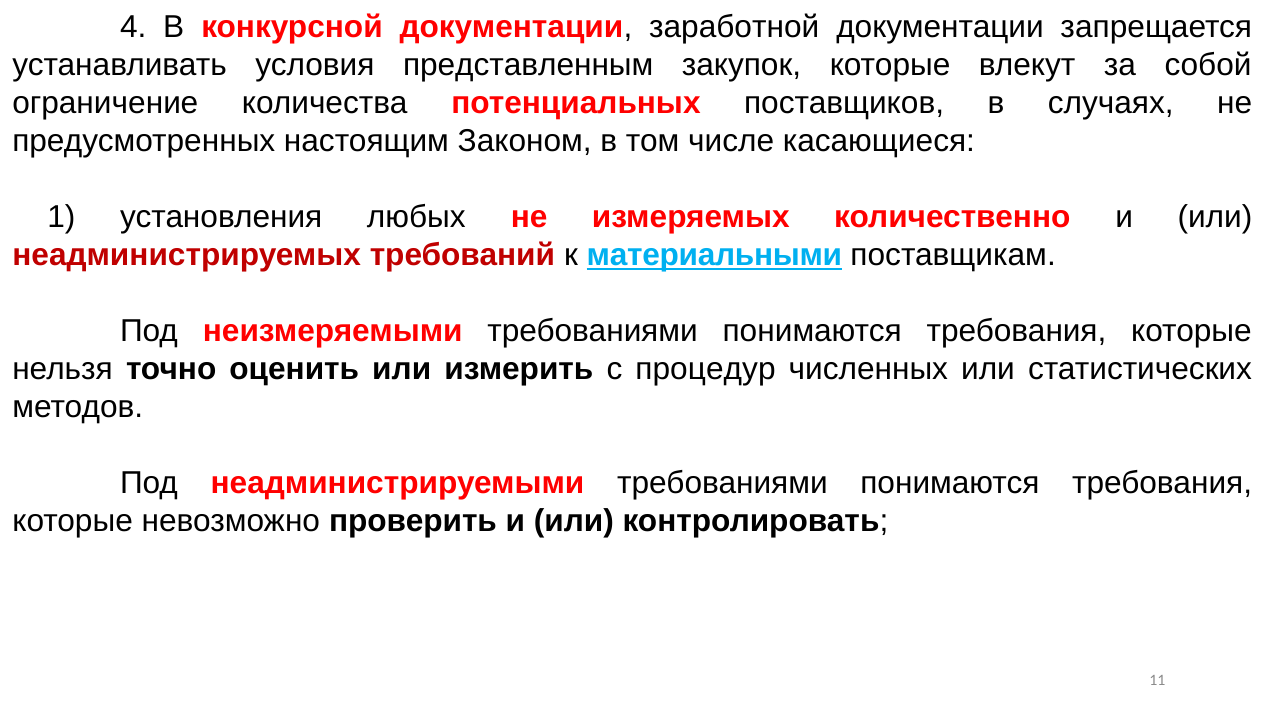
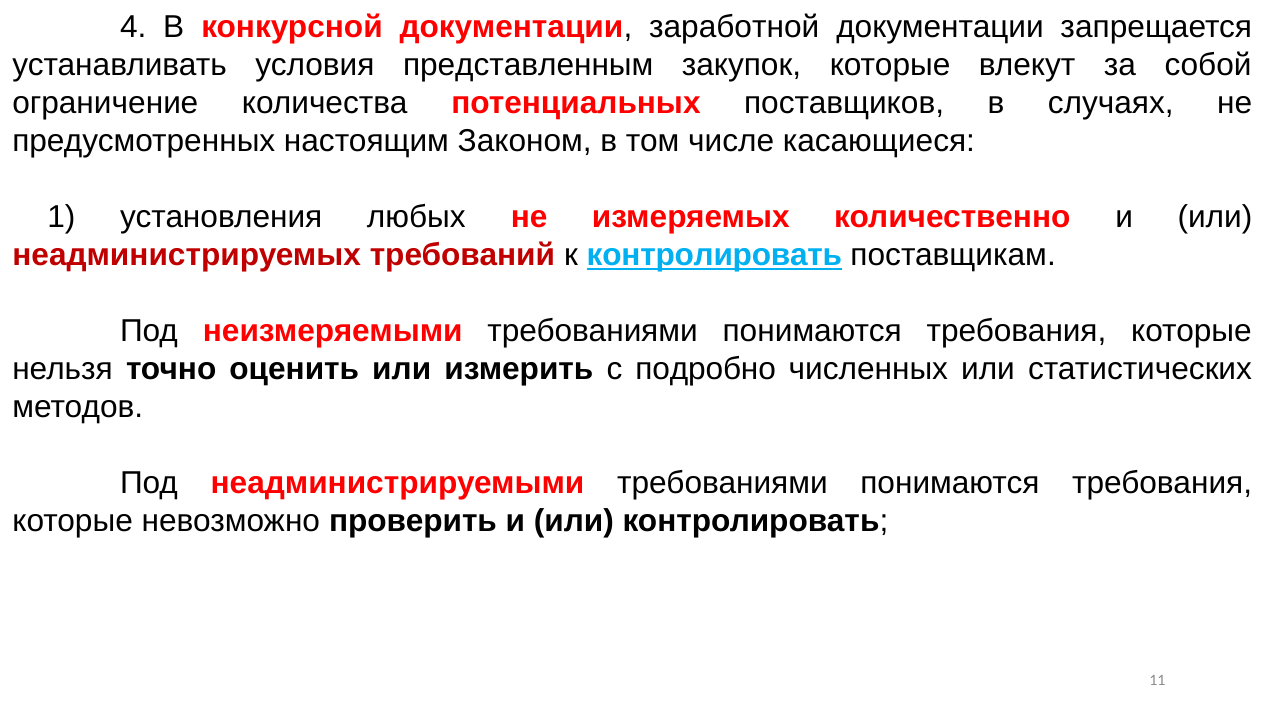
к материальными: материальными -> контролировать
процедур: процедур -> подробно
